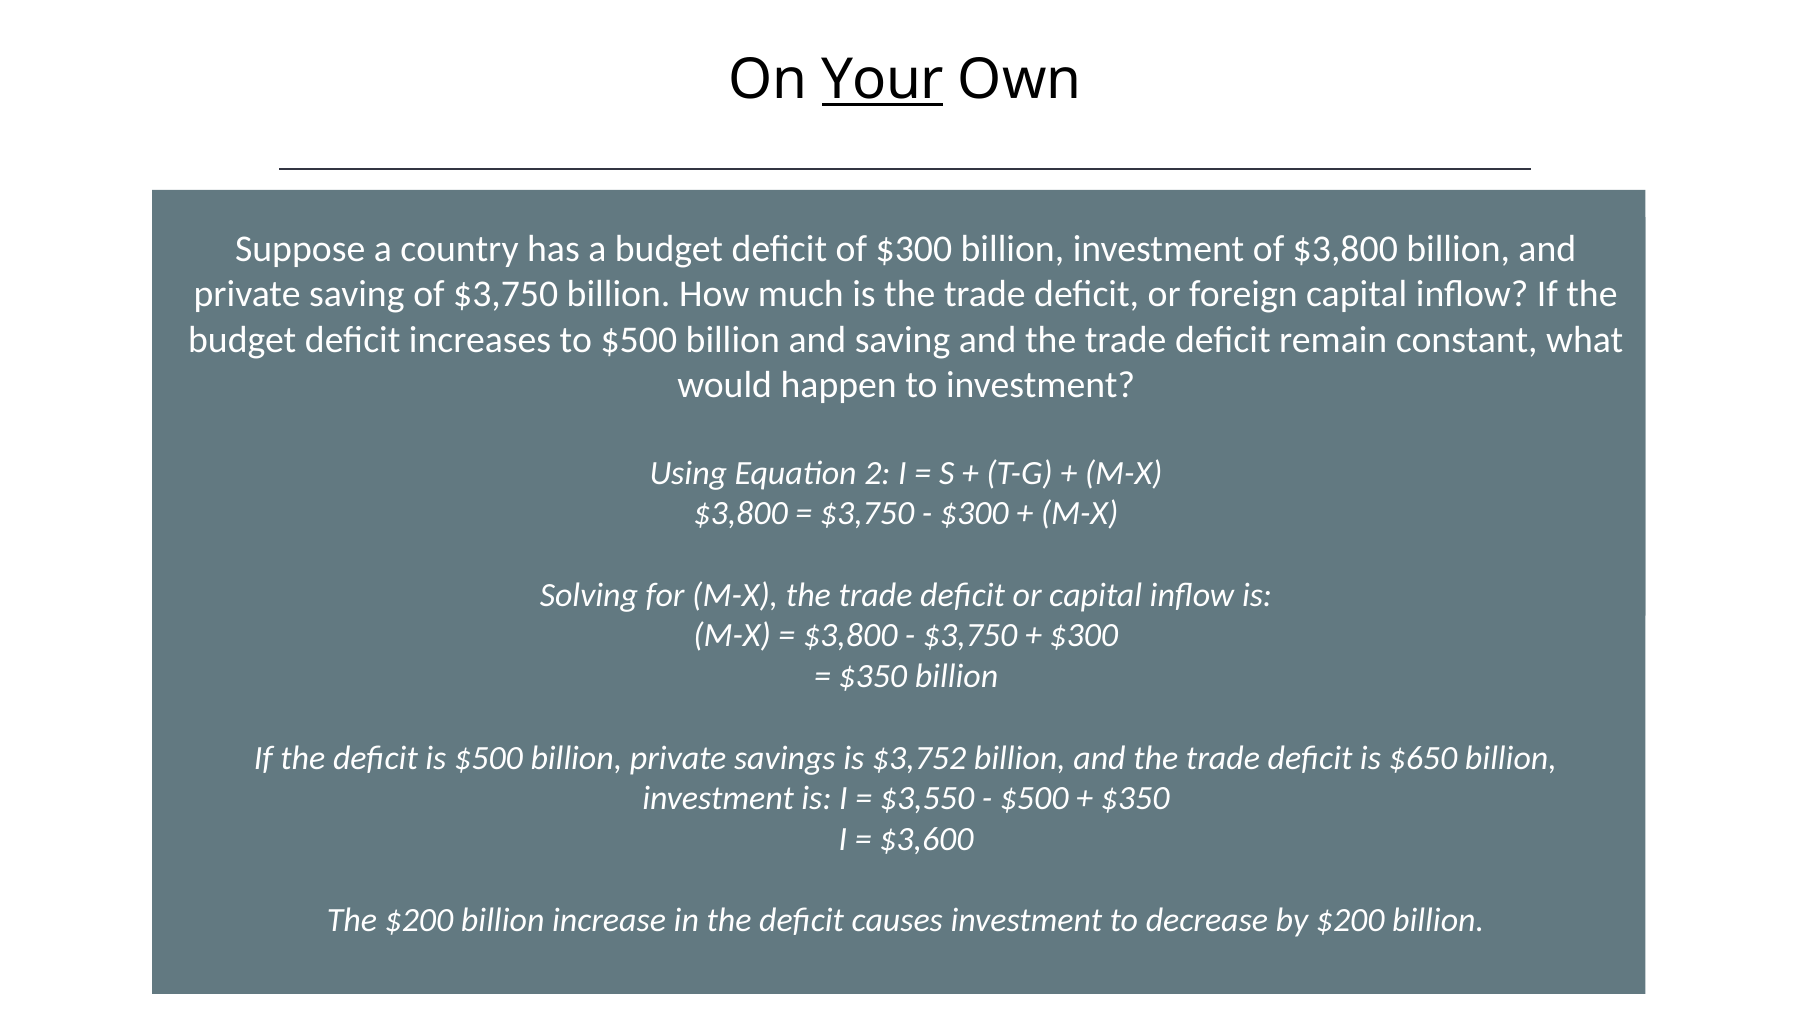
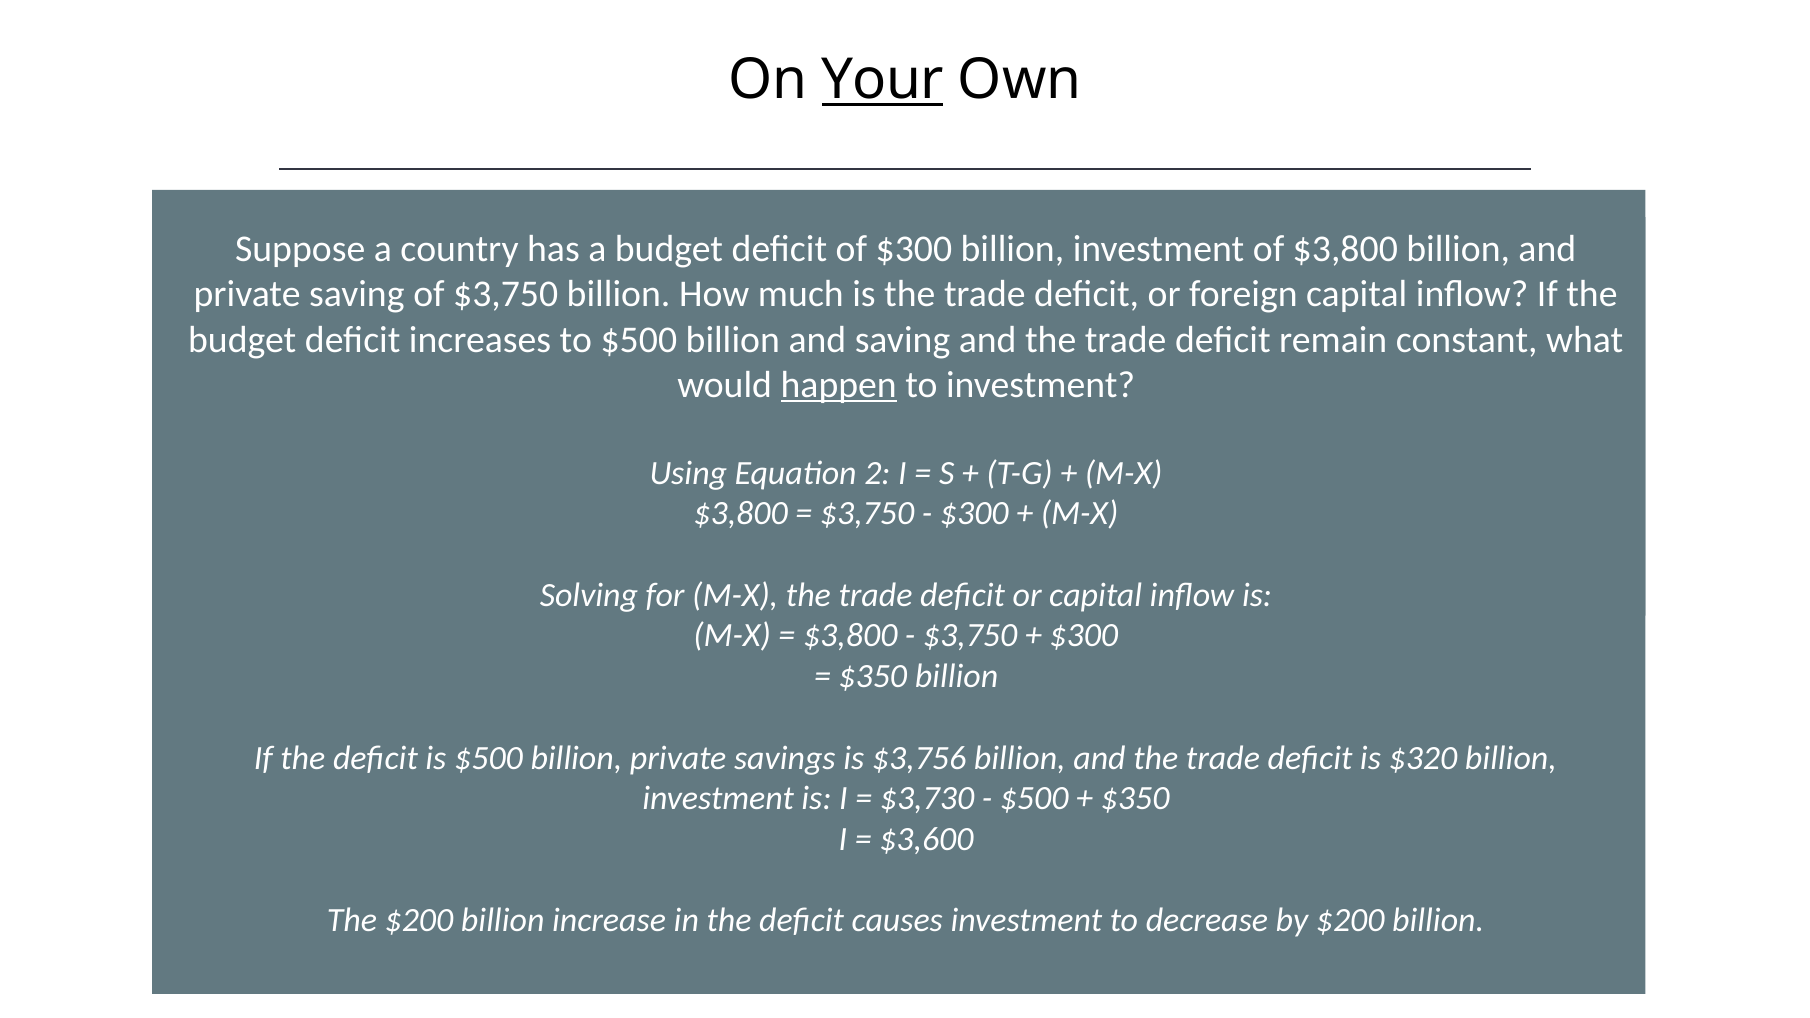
happen underline: none -> present
$3,752: $3,752 -> $3,756
$650: $650 -> $320
$3,550: $3,550 -> $3,730
